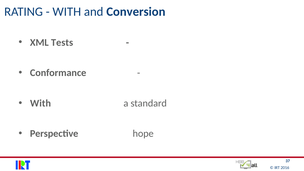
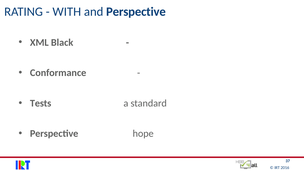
and Conversion: Conversion -> Perspective
Tests: Tests -> Black
With at (41, 103): With -> Tests
